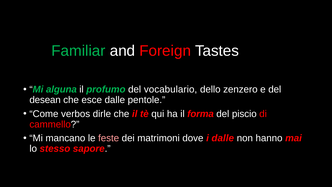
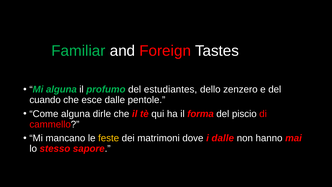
vocabulario: vocabulario -> estudiantes
desean: desean -> cuando
Come verbos: verbos -> alguna
feste colour: pink -> yellow
